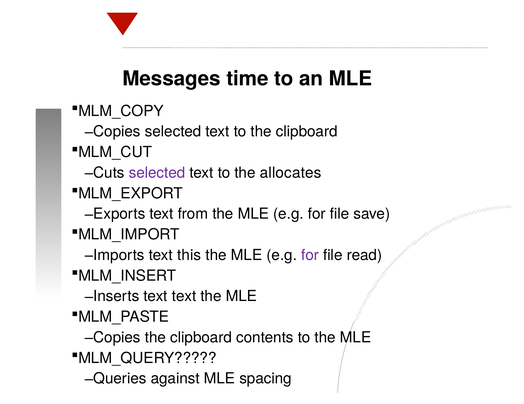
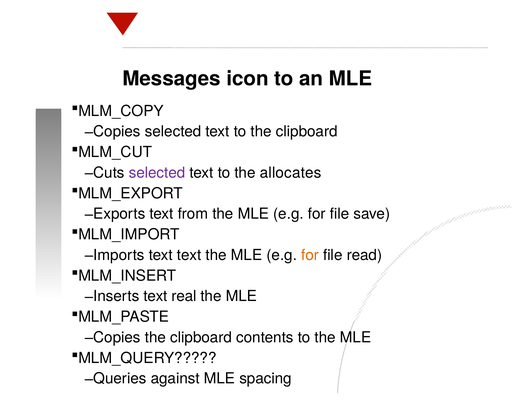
time: time -> icon
text this: this -> text
for at (310, 255) colour: purple -> orange
text text: text -> real
